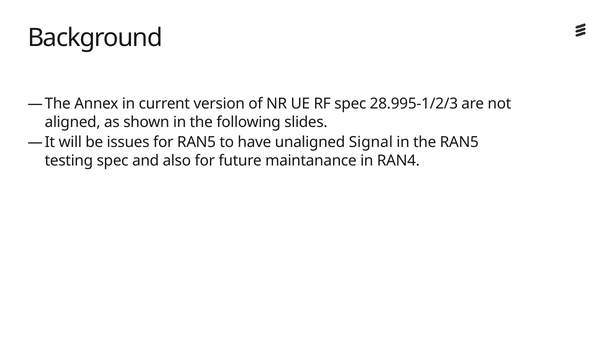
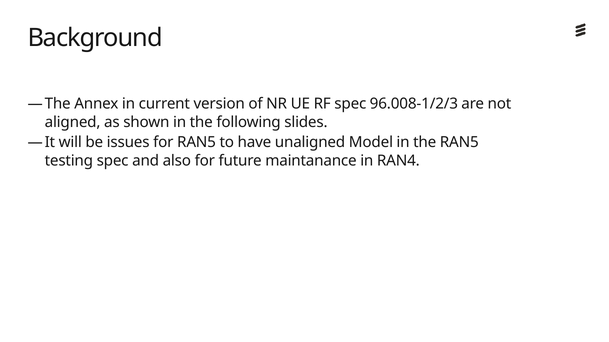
28.995-1/2/3: 28.995-1/2/3 -> 96.008-1/2/3
Signal: Signal -> Model
